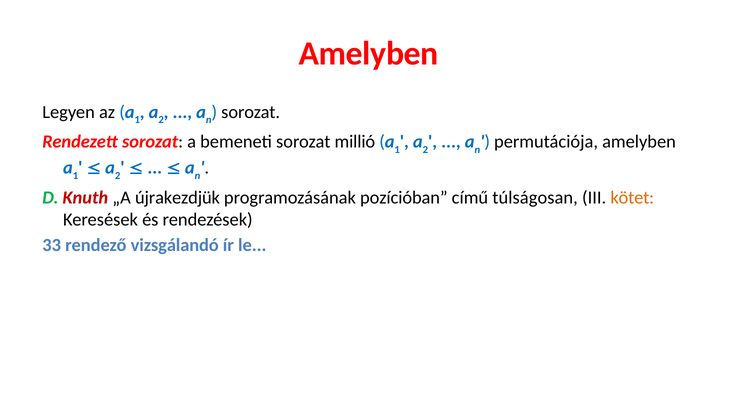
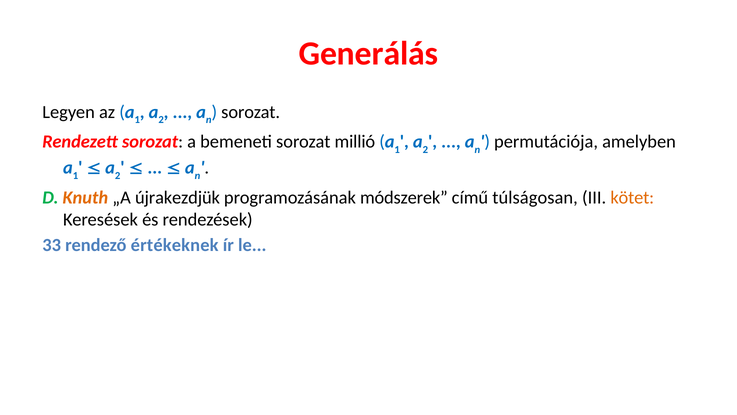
Amelyben at (369, 54): Amelyben -> Generálás
Knuth colour: red -> orange
pozícióban: pozícióban -> módszerek
vizsgálandó: vizsgálandó -> értékeknek
